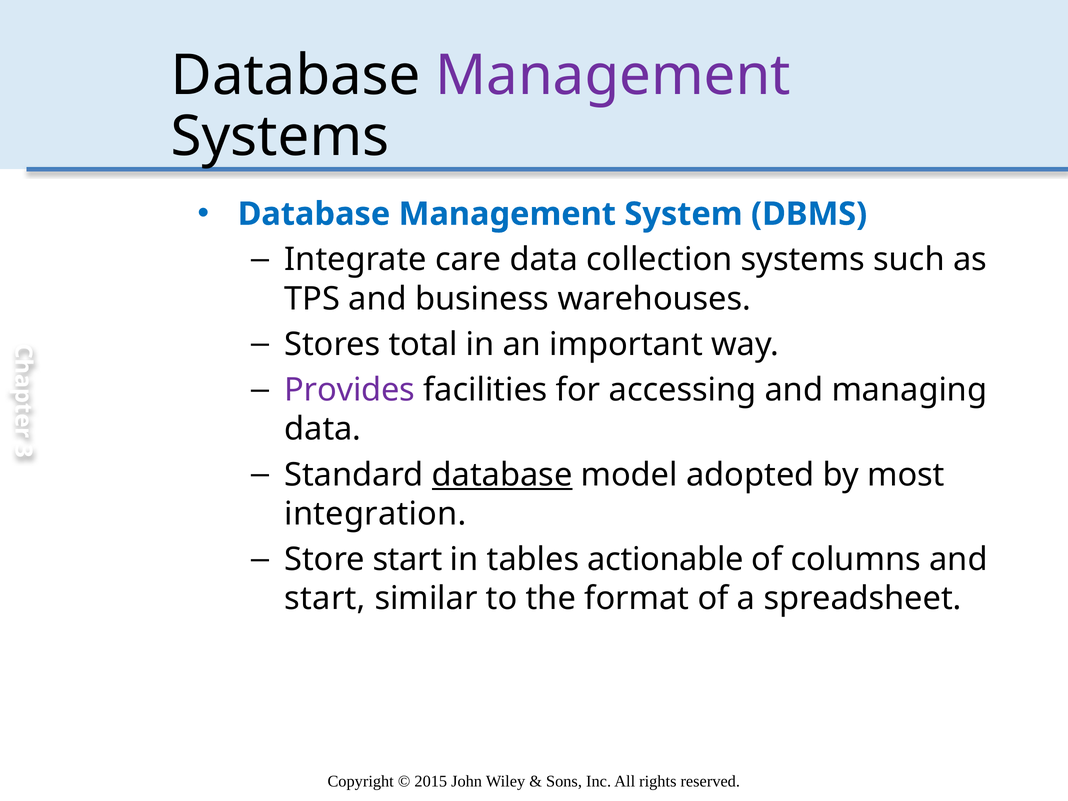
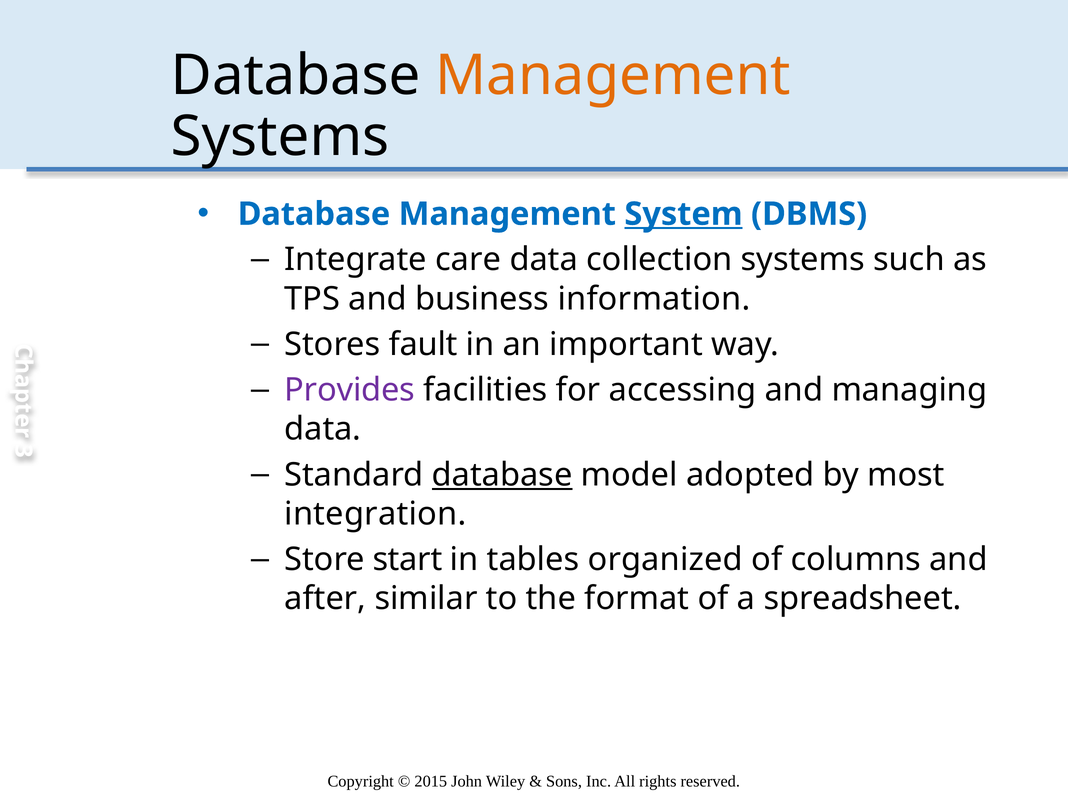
Management at (613, 76) colour: purple -> orange
System underline: none -> present
warehouses: warehouses -> information
total: total -> fault
actionable: actionable -> organized
start at (325, 599): start -> after
